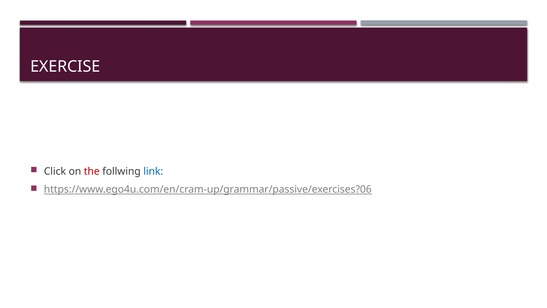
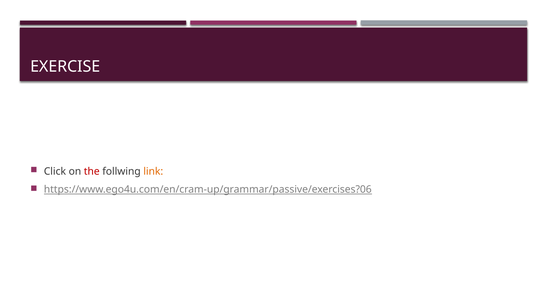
link colour: blue -> orange
